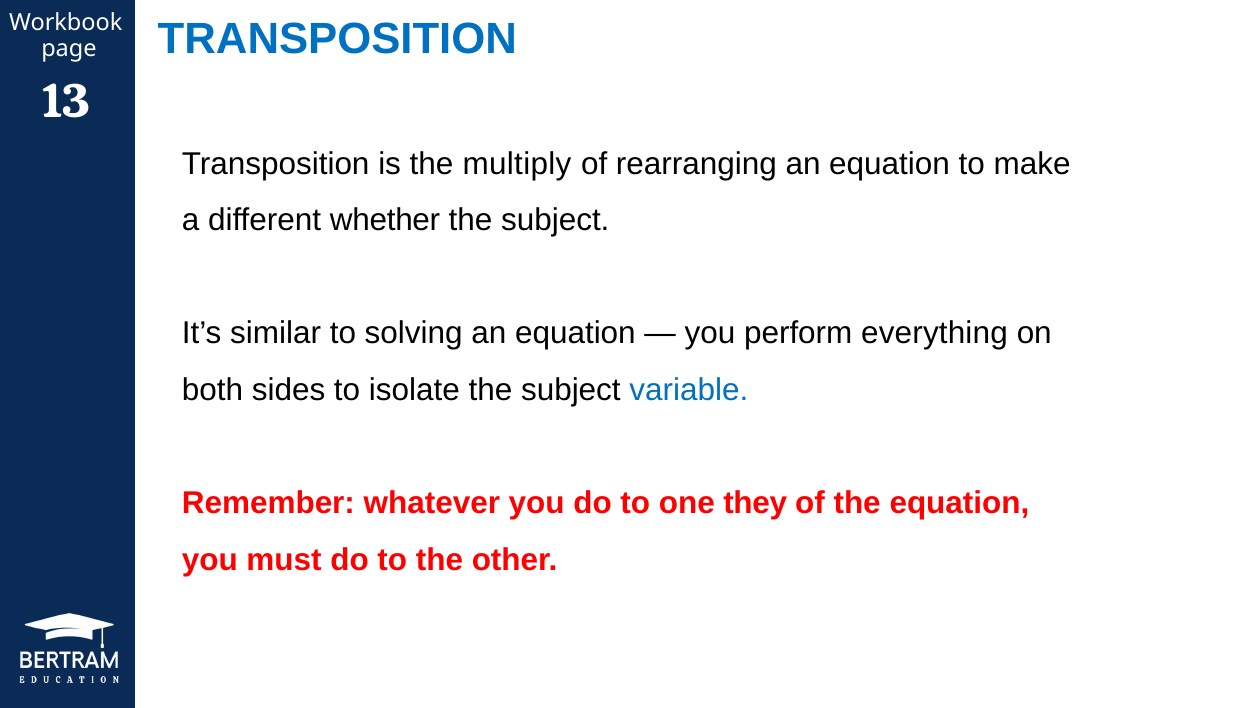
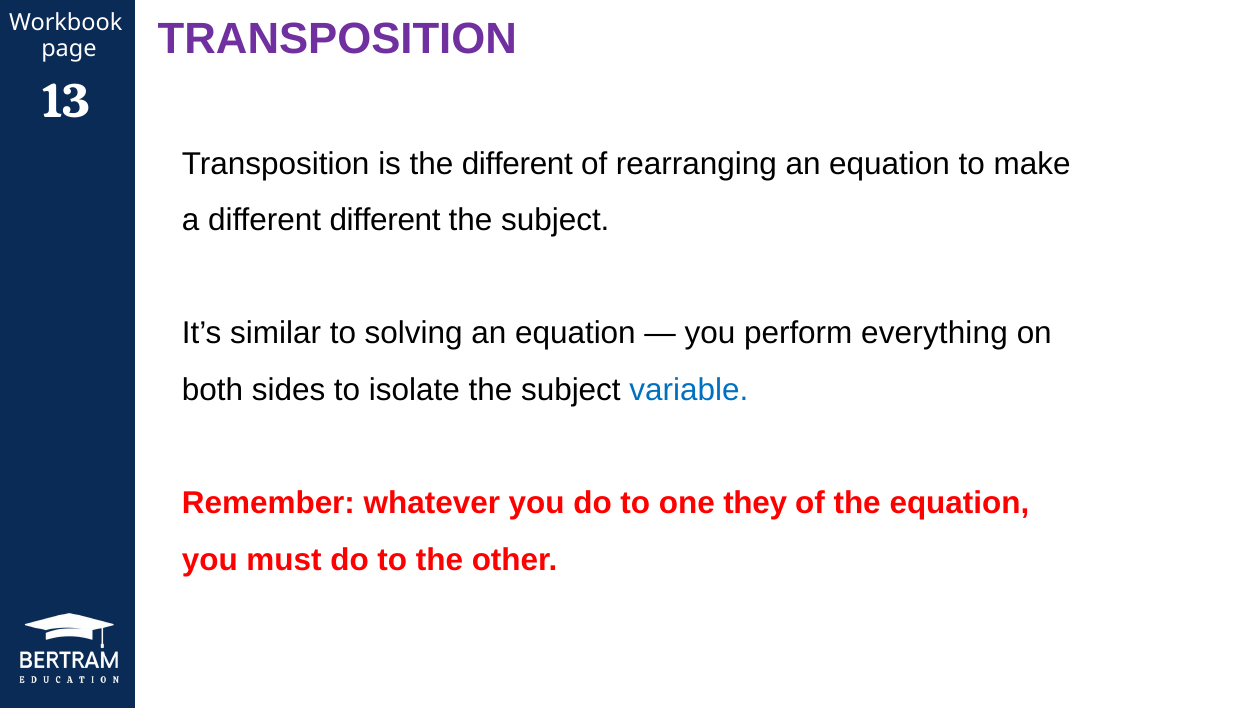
TRANSPOSITION at (337, 39) colour: blue -> purple
the multiply: multiply -> different
different whether: whether -> different
